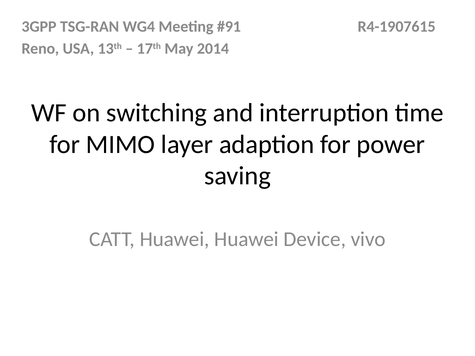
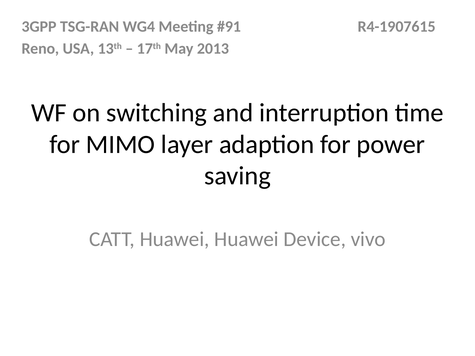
2014: 2014 -> 2013
